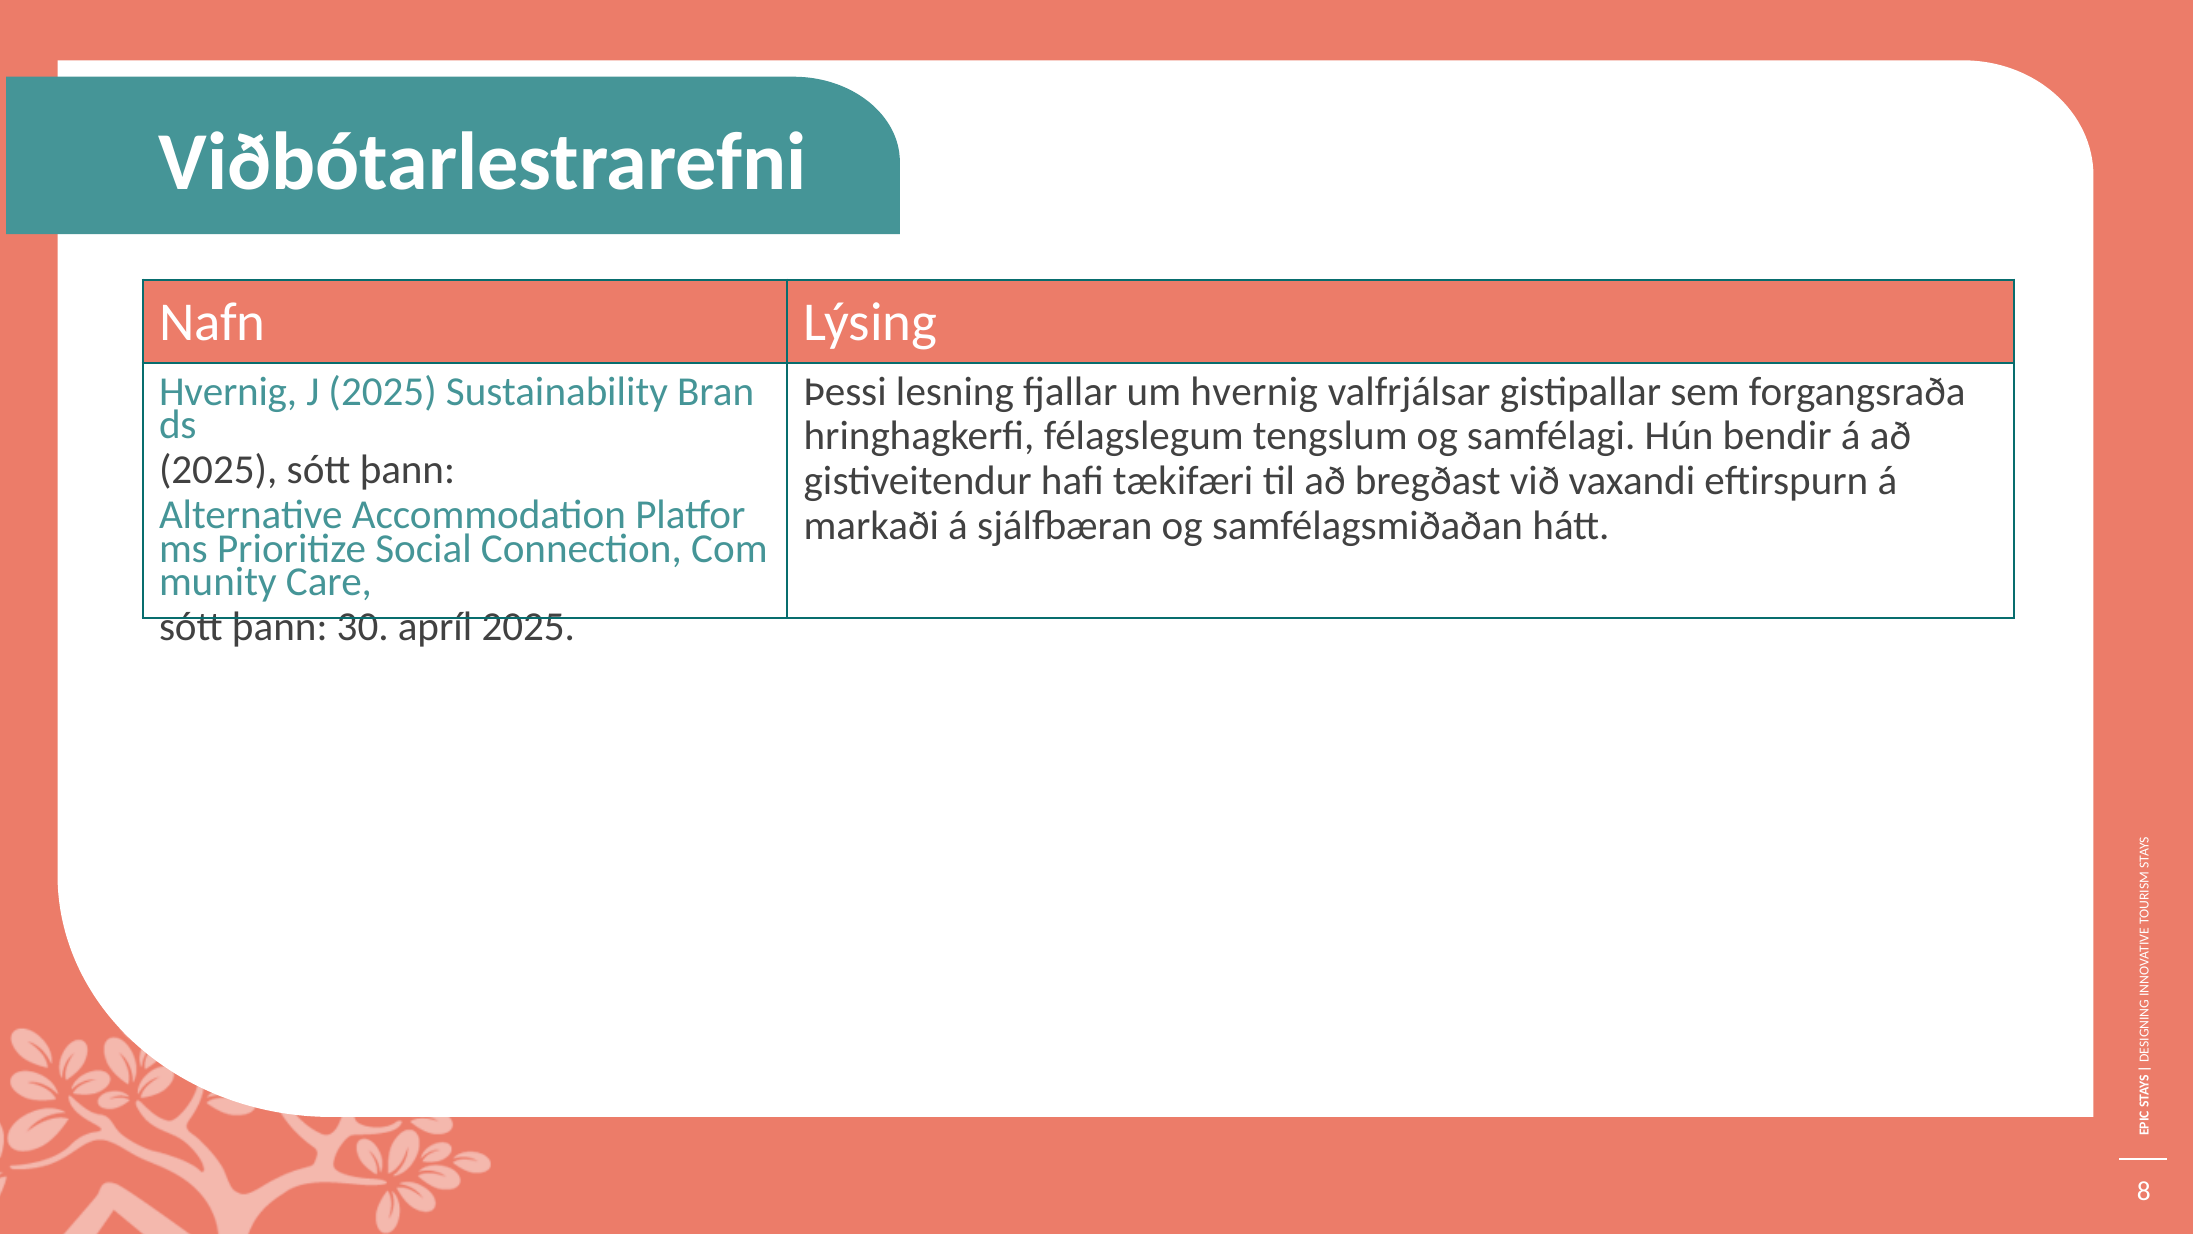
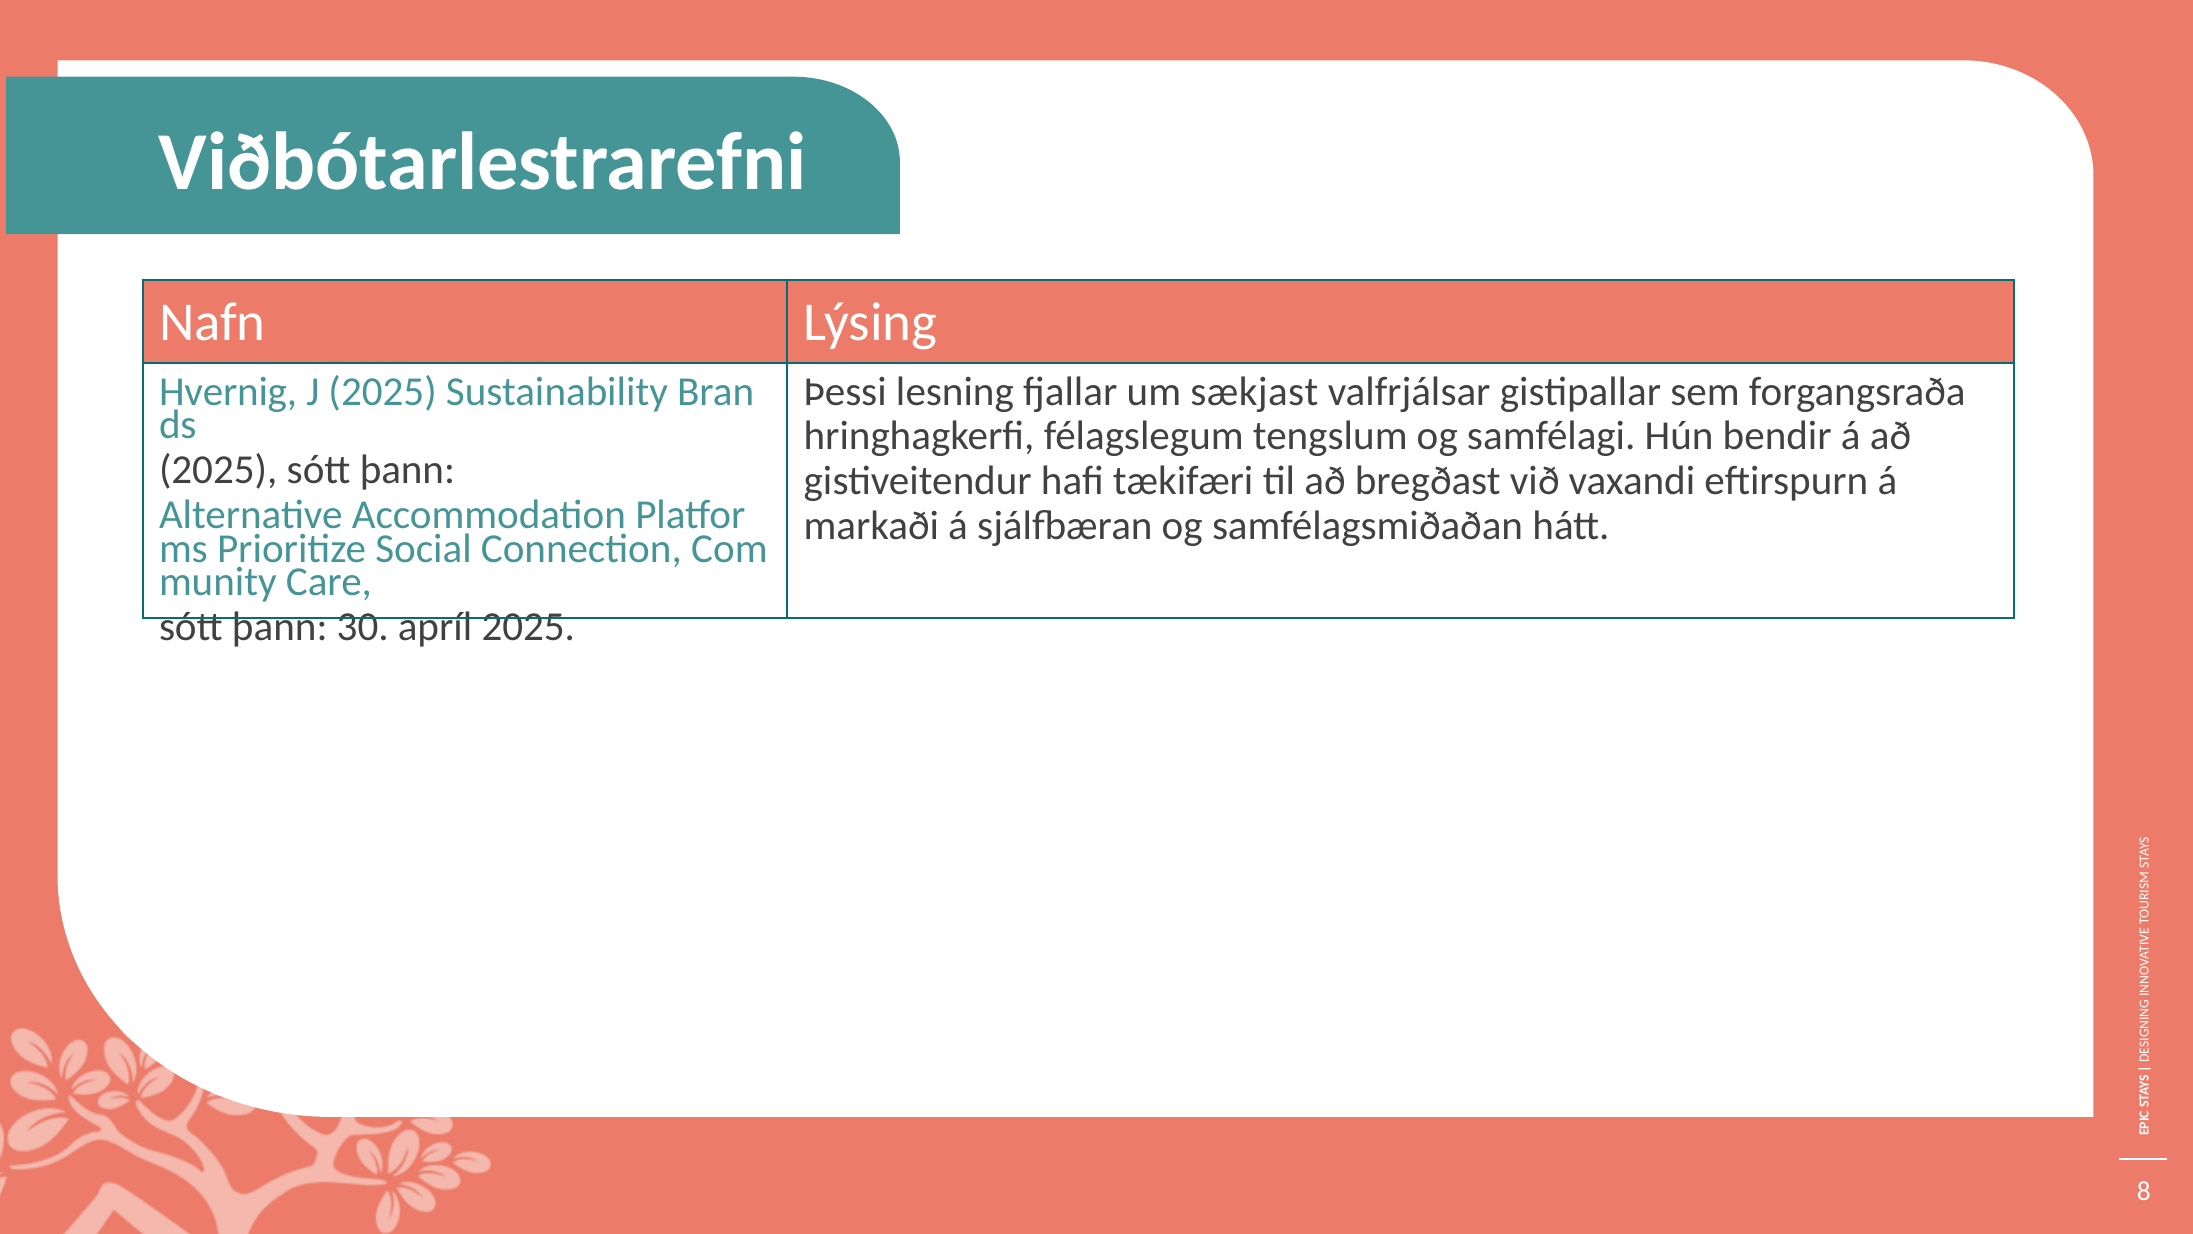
um hvernig: hvernig -> sækjast
